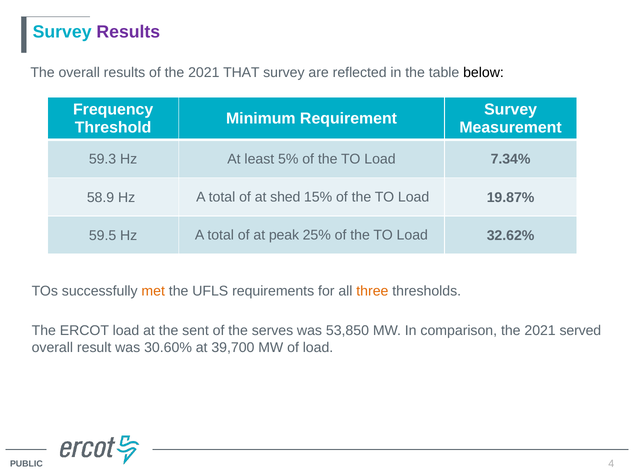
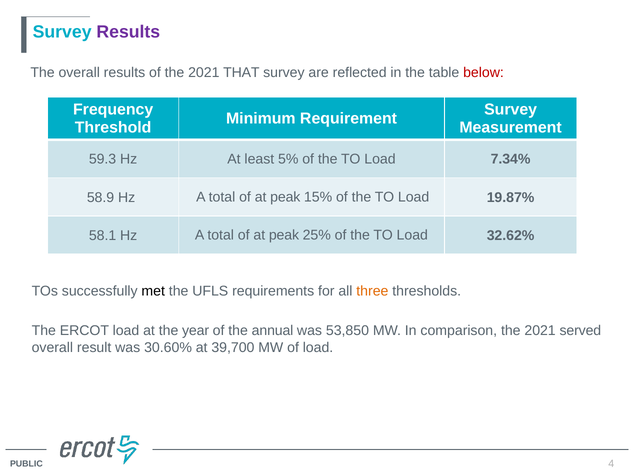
below colour: black -> red
shed at (285, 197): shed -> peak
59.5: 59.5 -> 58.1
met colour: orange -> black
sent: sent -> year
serves: serves -> annual
